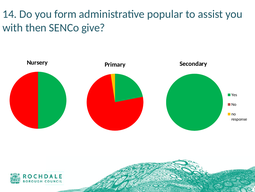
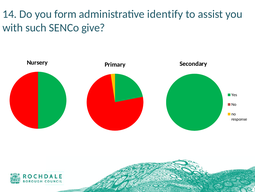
popular: popular -> identify
then: then -> such
